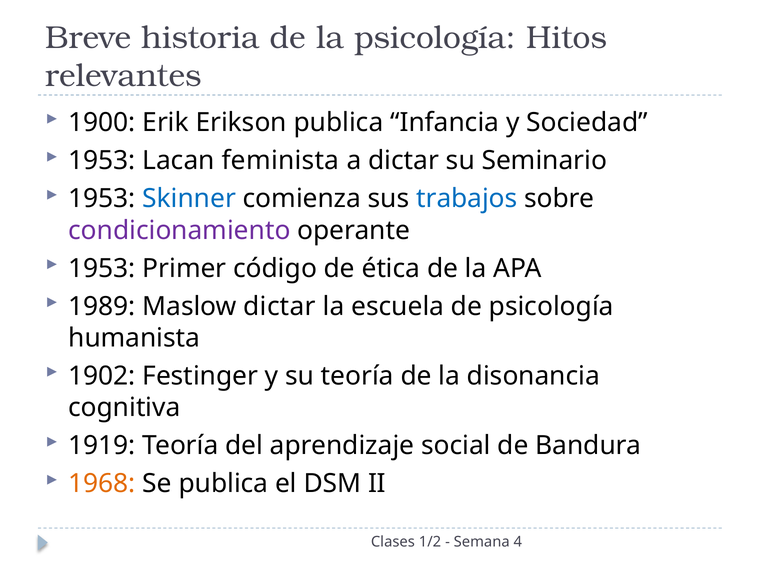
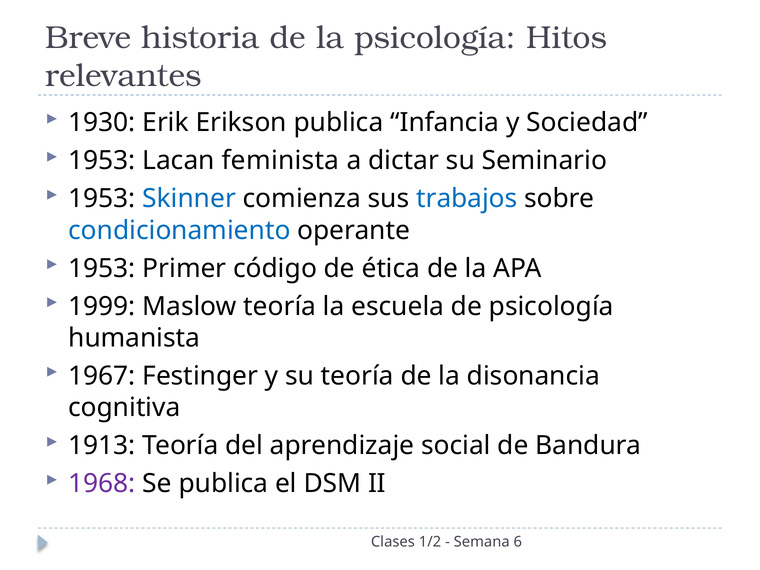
1900: 1900 -> 1930
condicionamiento colour: purple -> blue
1989: 1989 -> 1999
Maslow dictar: dictar -> teoría
1902: 1902 -> 1967
1919: 1919 -> 1913
1968 colour: orange -> purple
4: 4 -> 6
